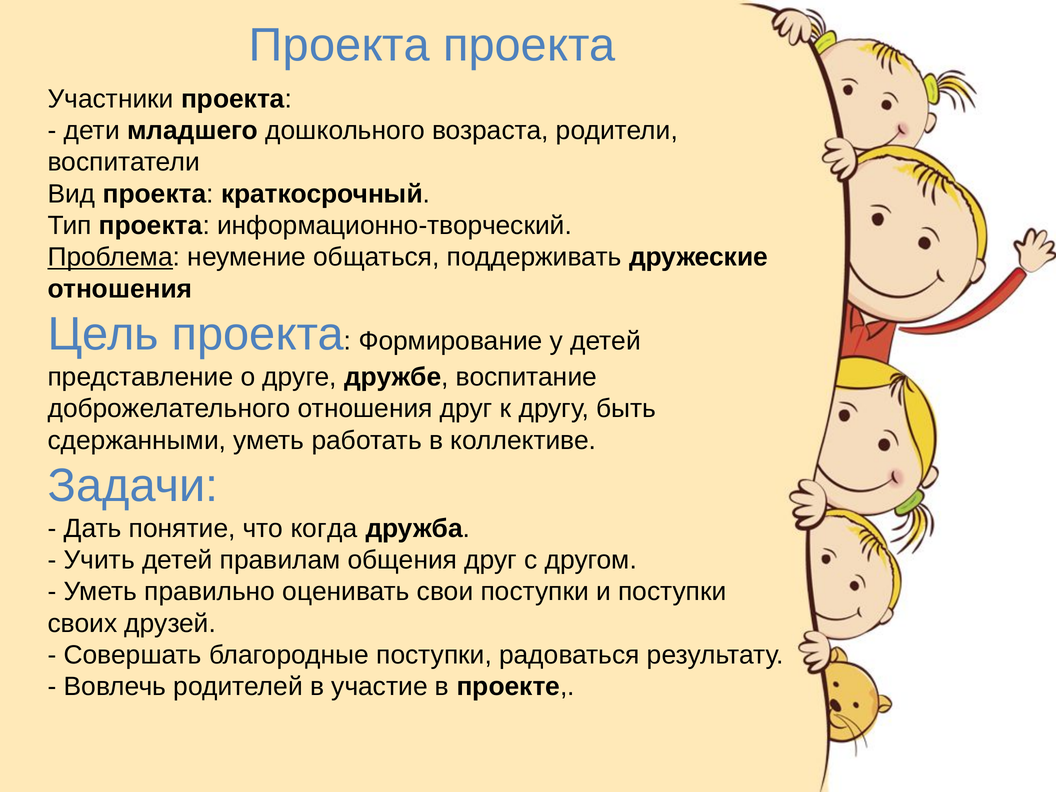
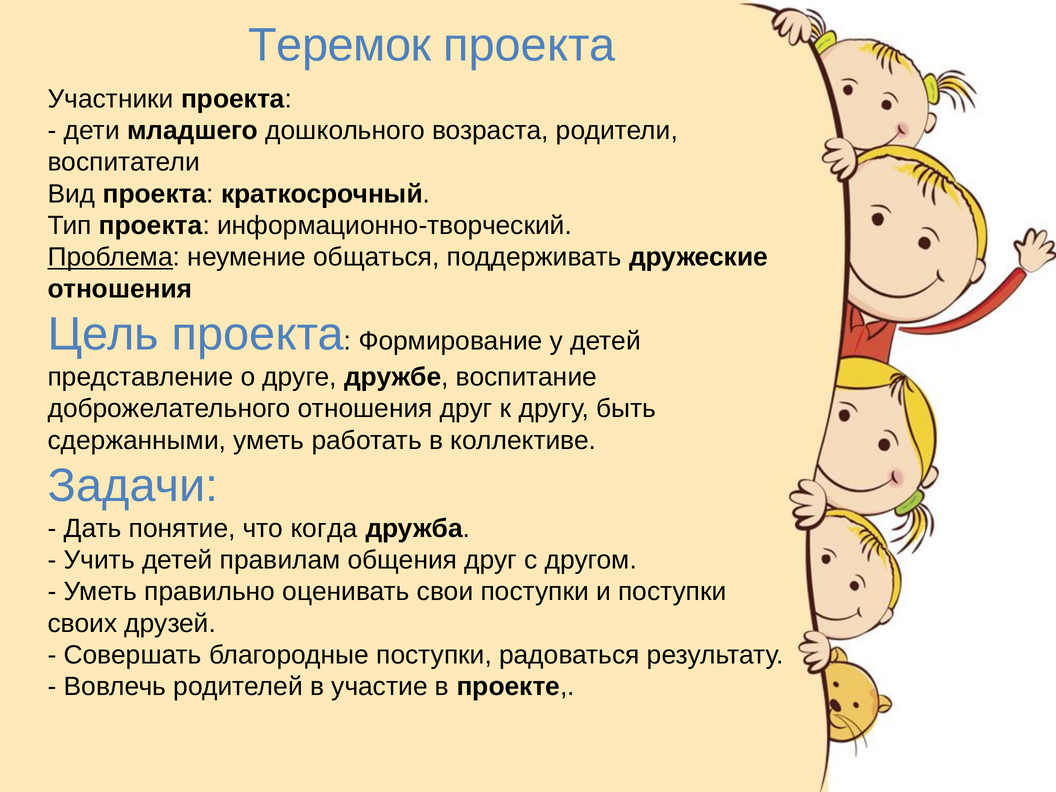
Проекта at (339, 45): Проекта -> Теремок
